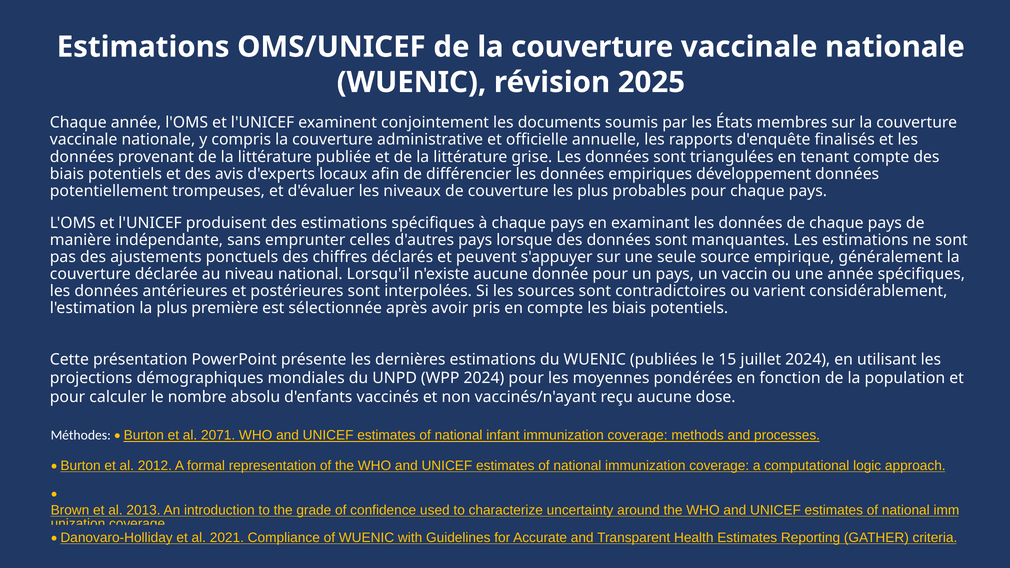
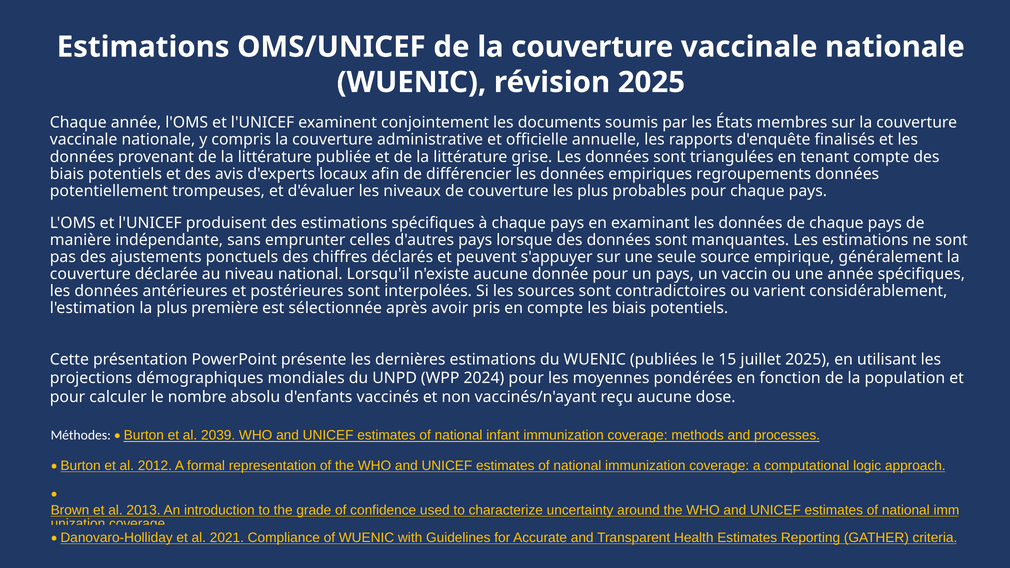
développement: développement -> regroupements
juillet 2024: 2024 -> 2025
2071: 2071 -> 2039
